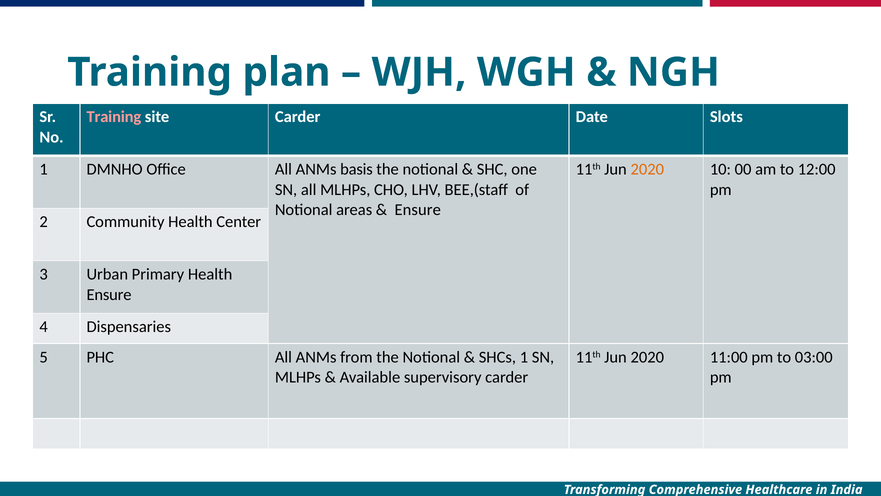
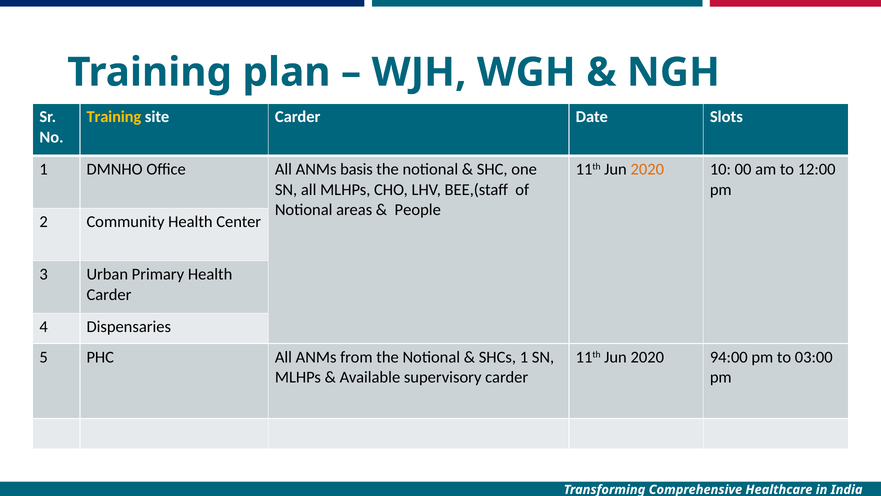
Training at (114, 117) colour: pink -> yellow
Ensure at (418, 210): Ensure -> People
Ensure at (109, 294): Ensure -> Carder
11:00: 11:00 -> 94:00
